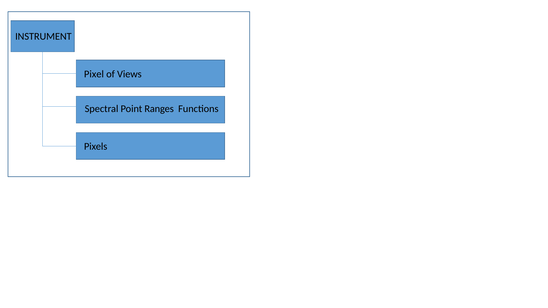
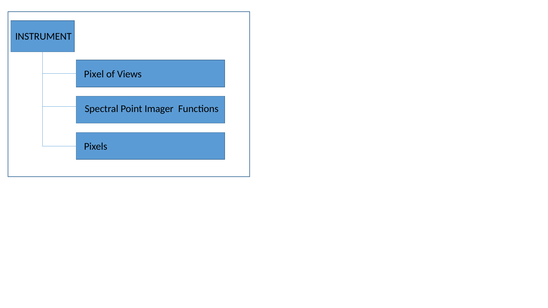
Ranges: Ranges -> Imager
